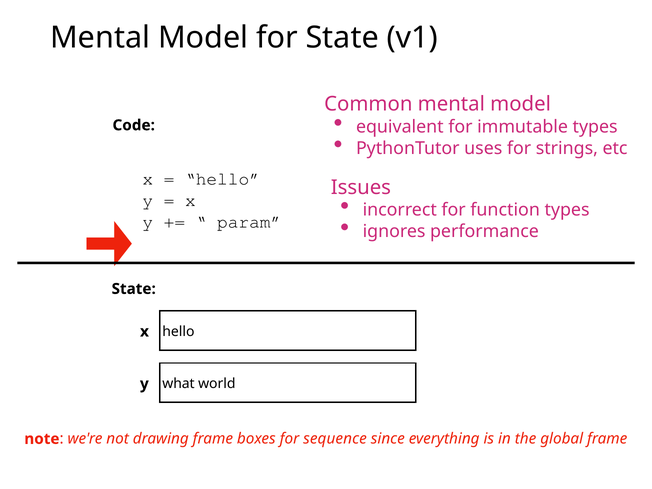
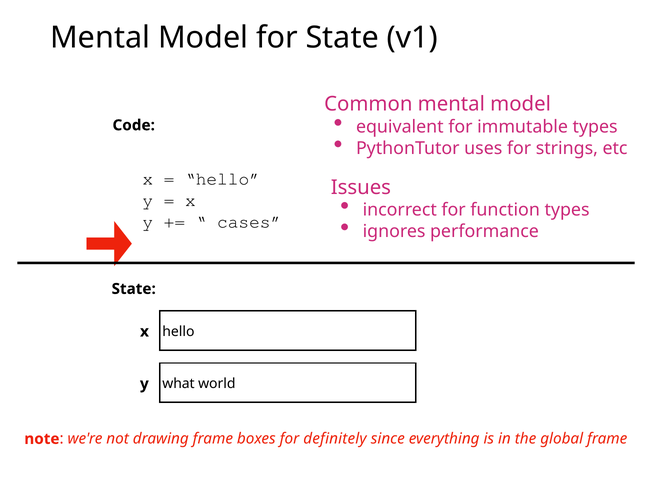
param: param -> cases
sequence: sequence -> definitely
